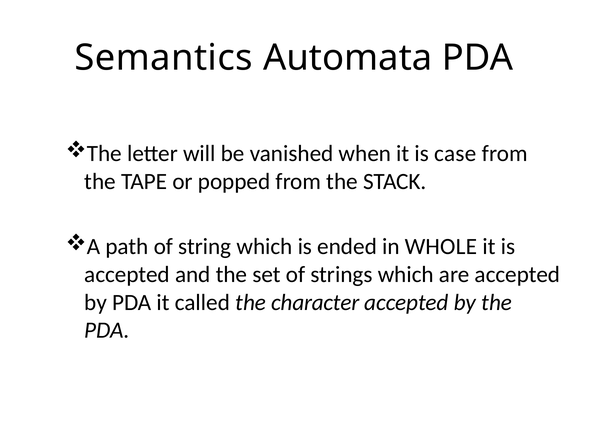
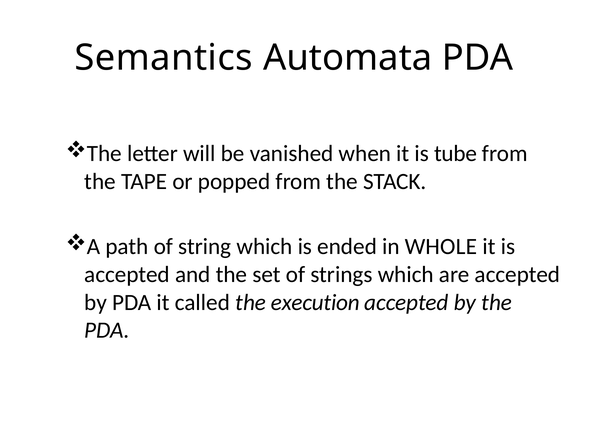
case: case -> tube
character: character -> execution
